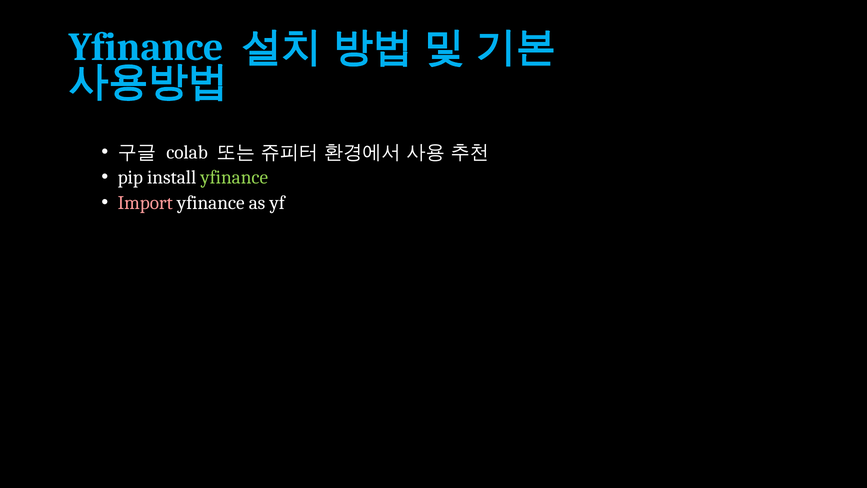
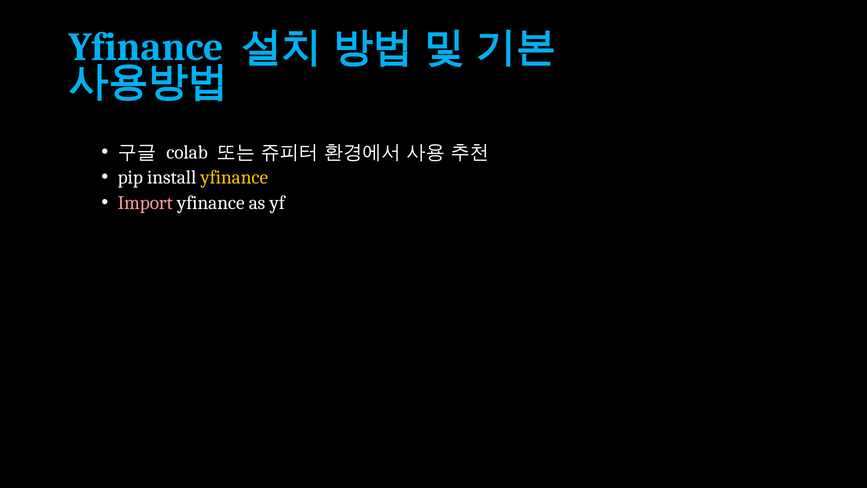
yfinance at (234, 177) colour: light green -> yellow
